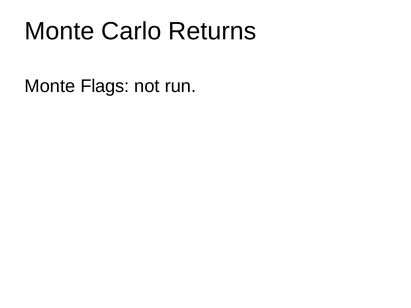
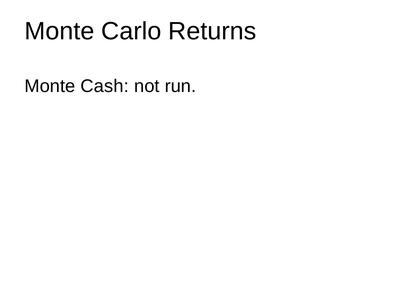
Flags: Flags -> Cash
